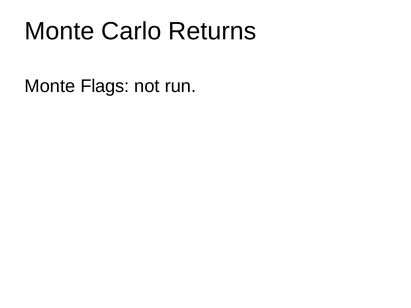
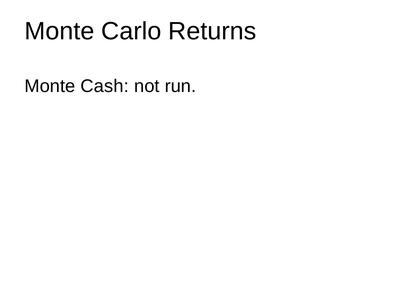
Flags: Flags -> Cash
